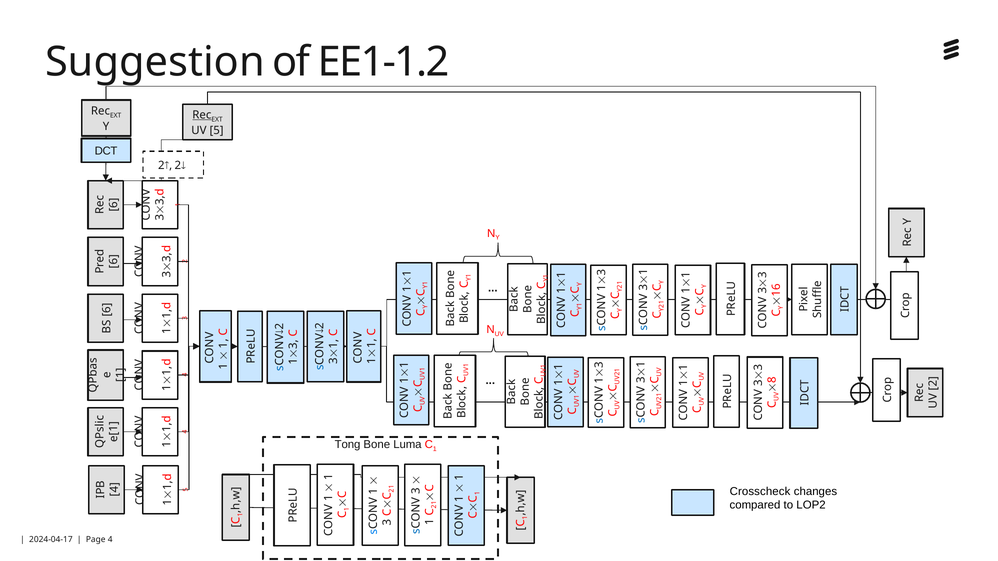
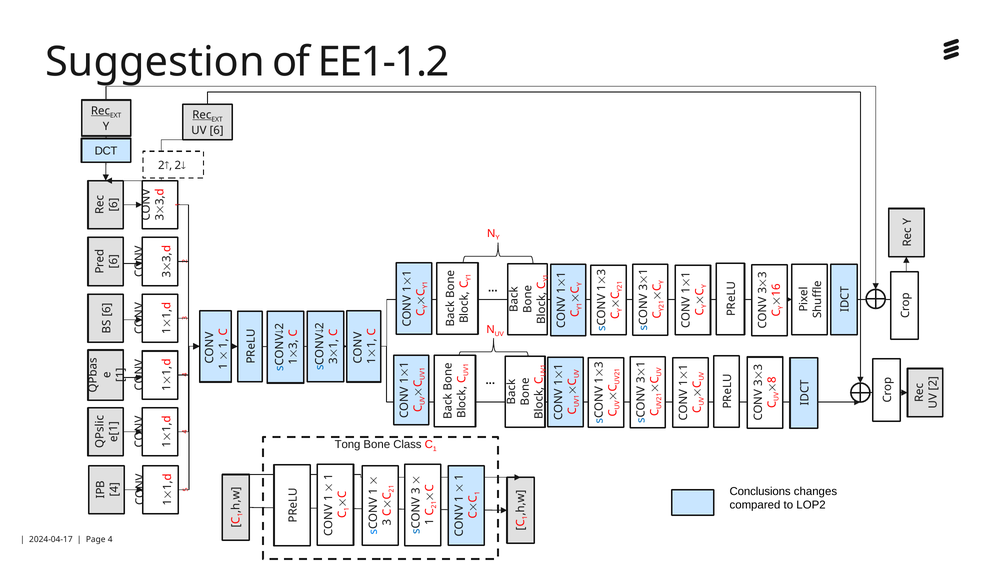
Rec at (100, 111) underline: none -> present
UV 5: 5 -> 6
Luma: Luma -> Class
Crosscheck: Crosscheck -> Conclusions
